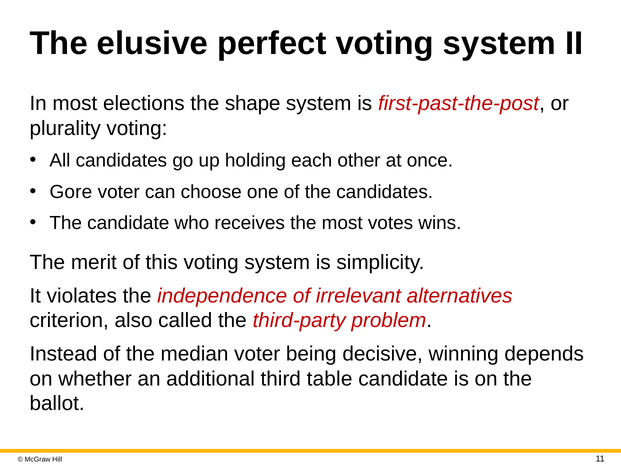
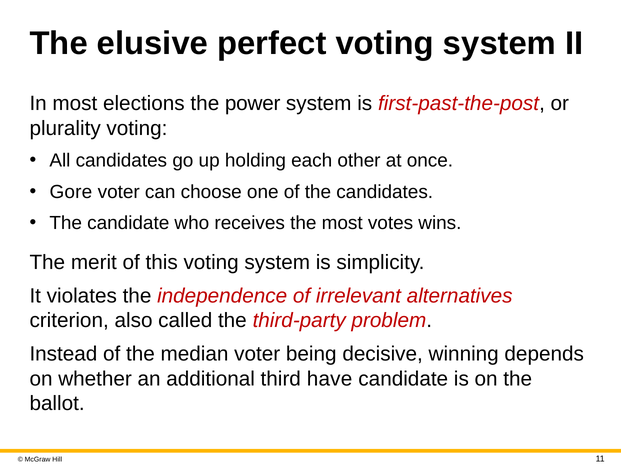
shape: shape -> power
table: table -> have
